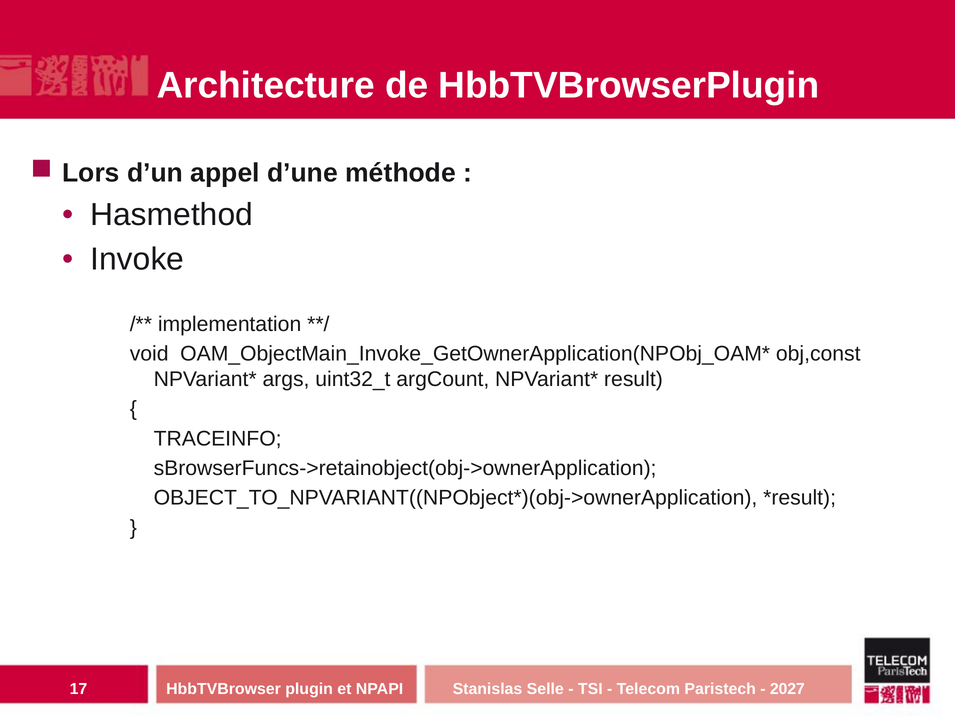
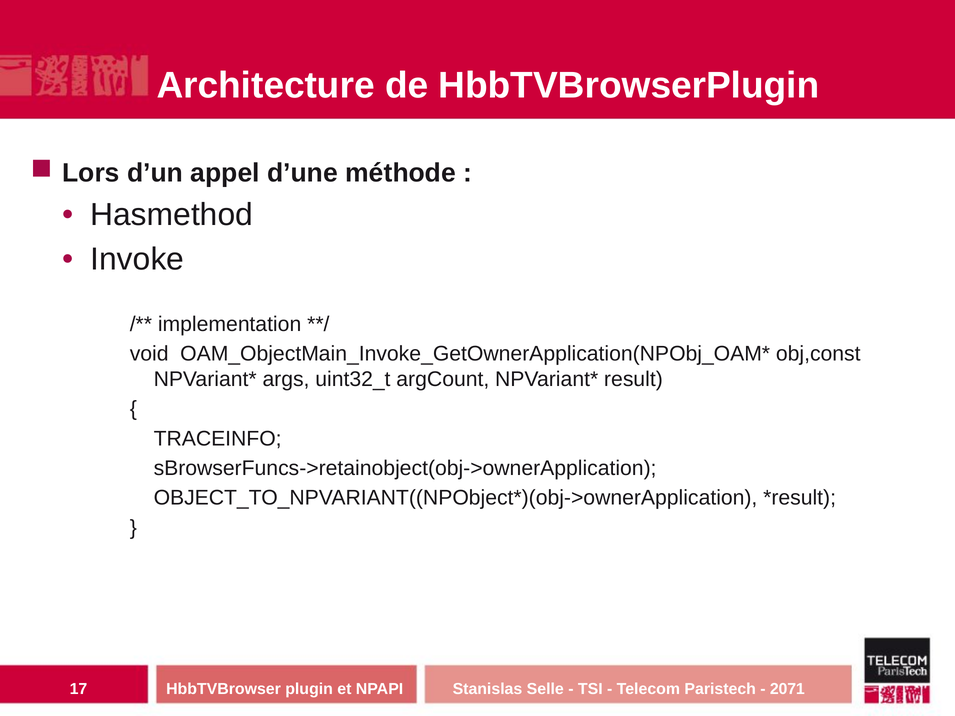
2027: 2027 -> 2071
